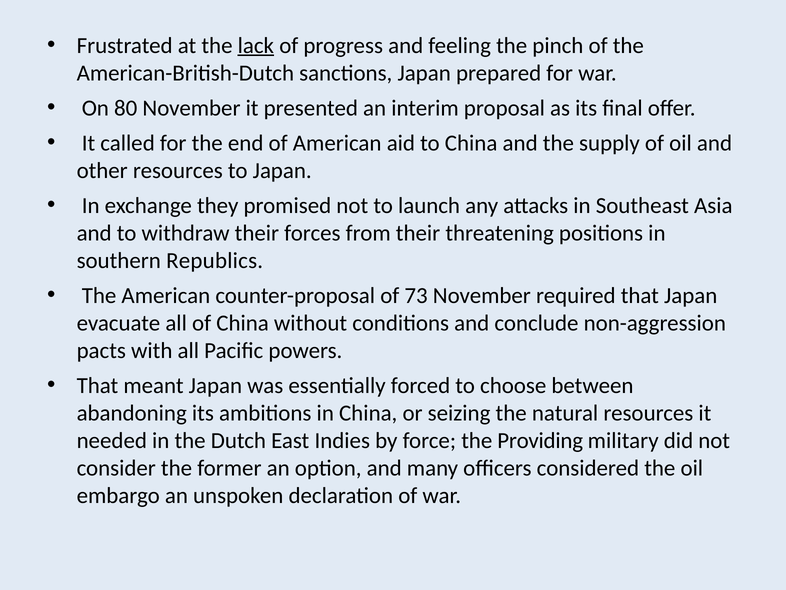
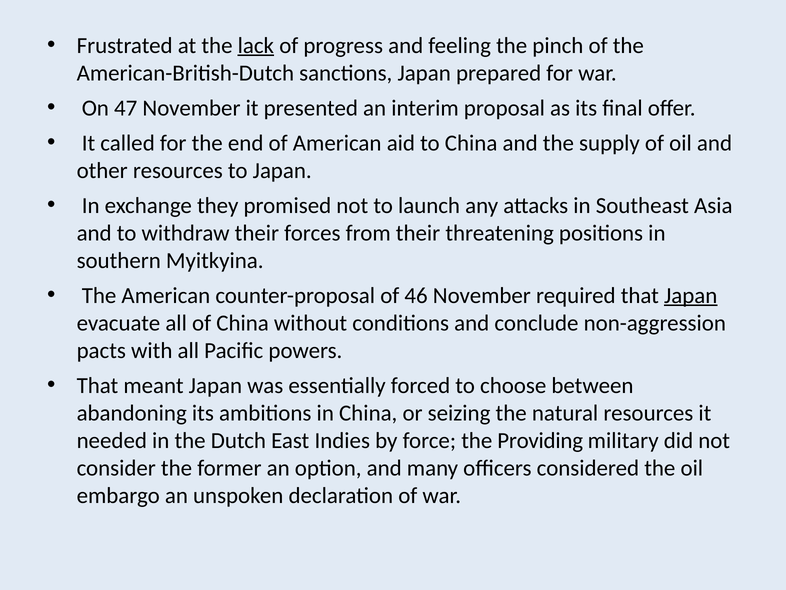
80: 80 -> 47
Republics: Republics -> Myitkyina
73: 73 -> 46
Japan at (691, 295) underline: none -> present
